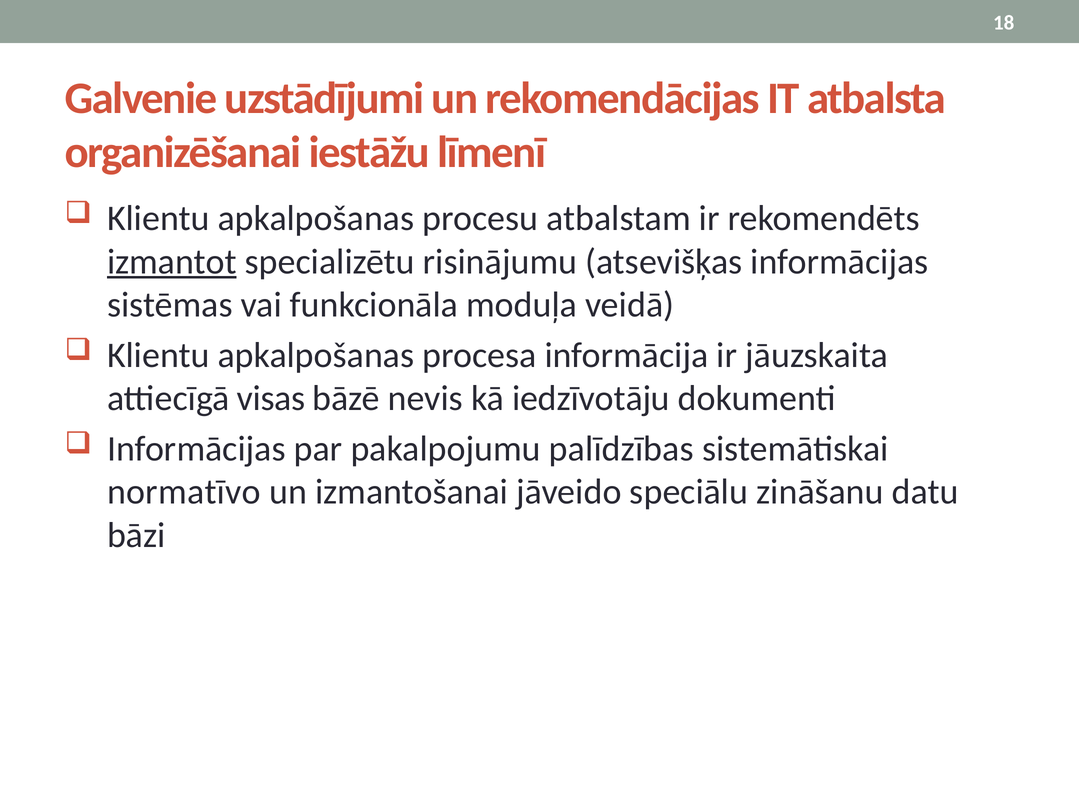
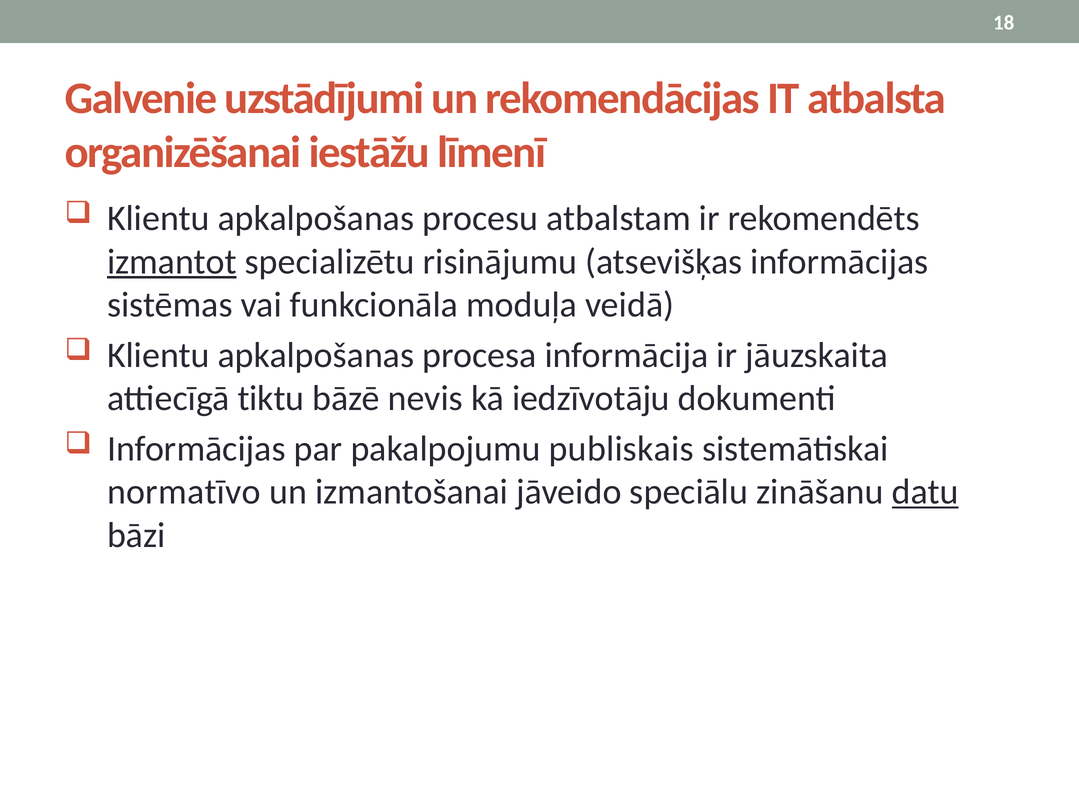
visas: visas -> tiktu
palīdzības: palīdzības -> publiskais
datu underline: none -> present
